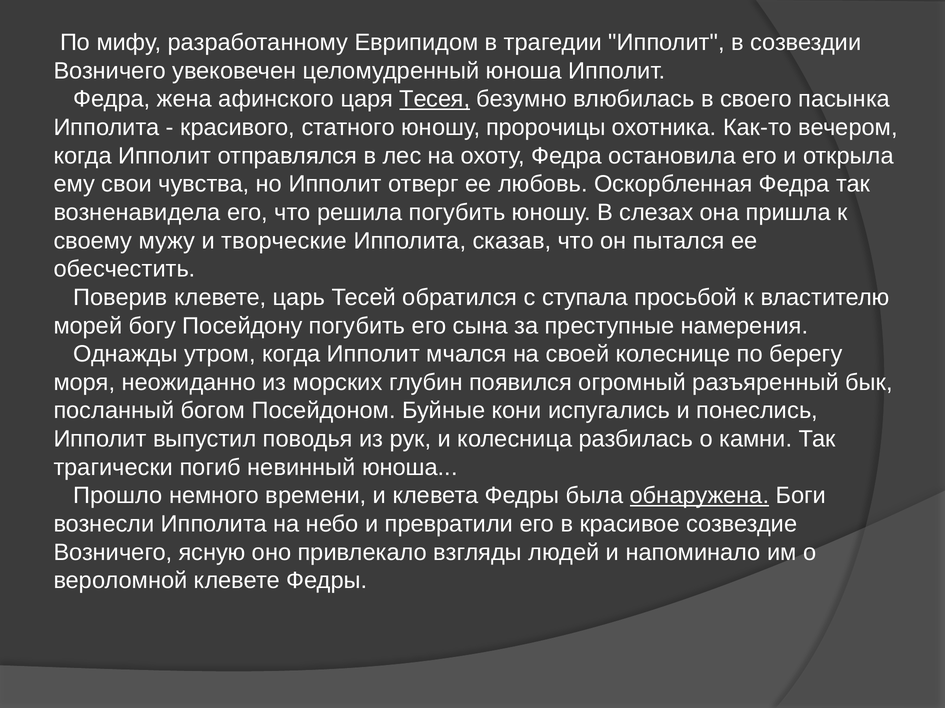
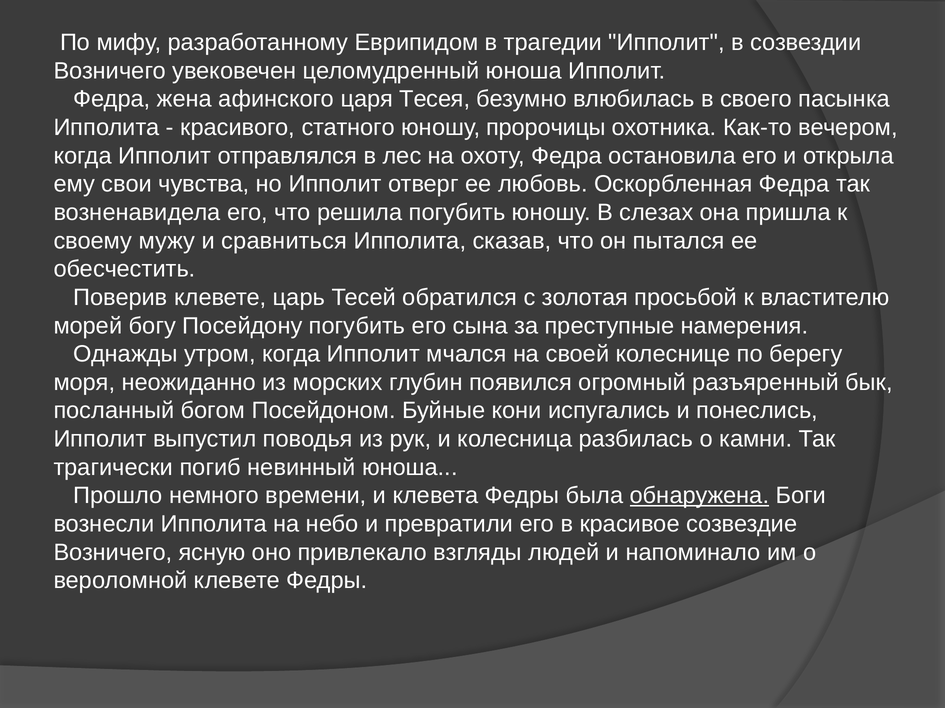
Тесея underline: present -> none
творческие: творческие -> сравниться
ступала: ступала -> золотая
